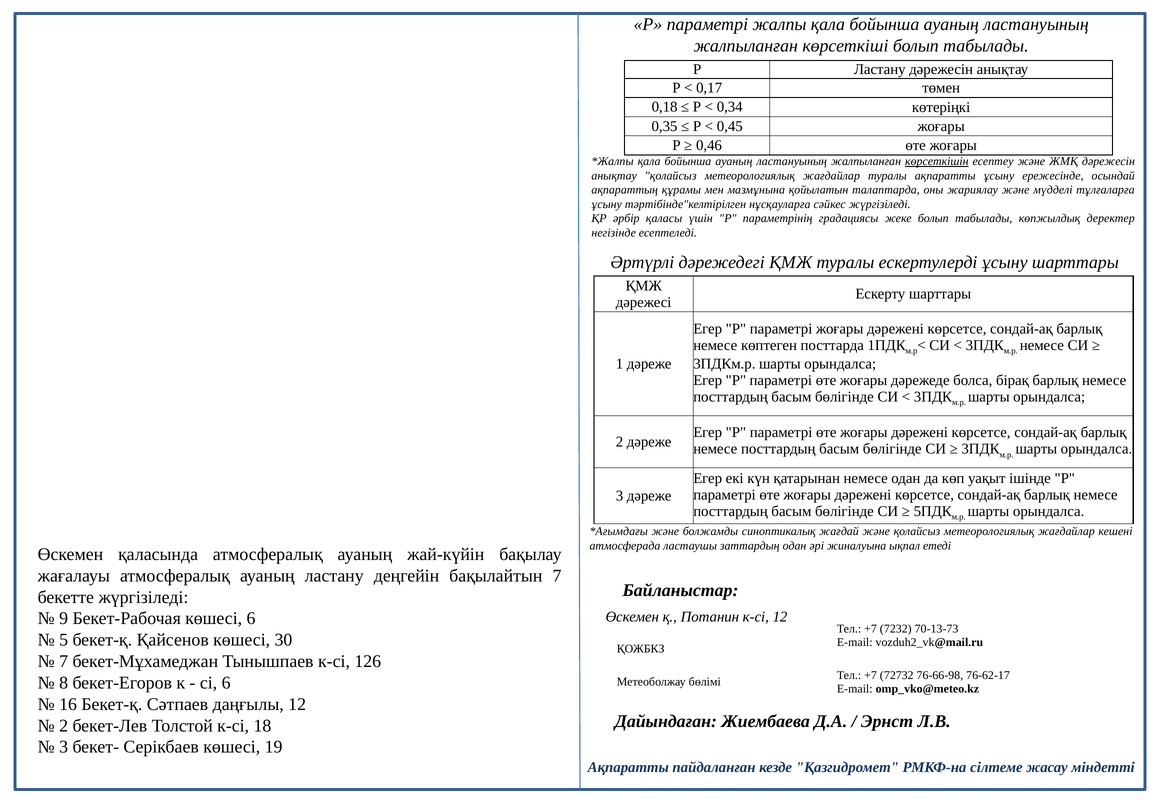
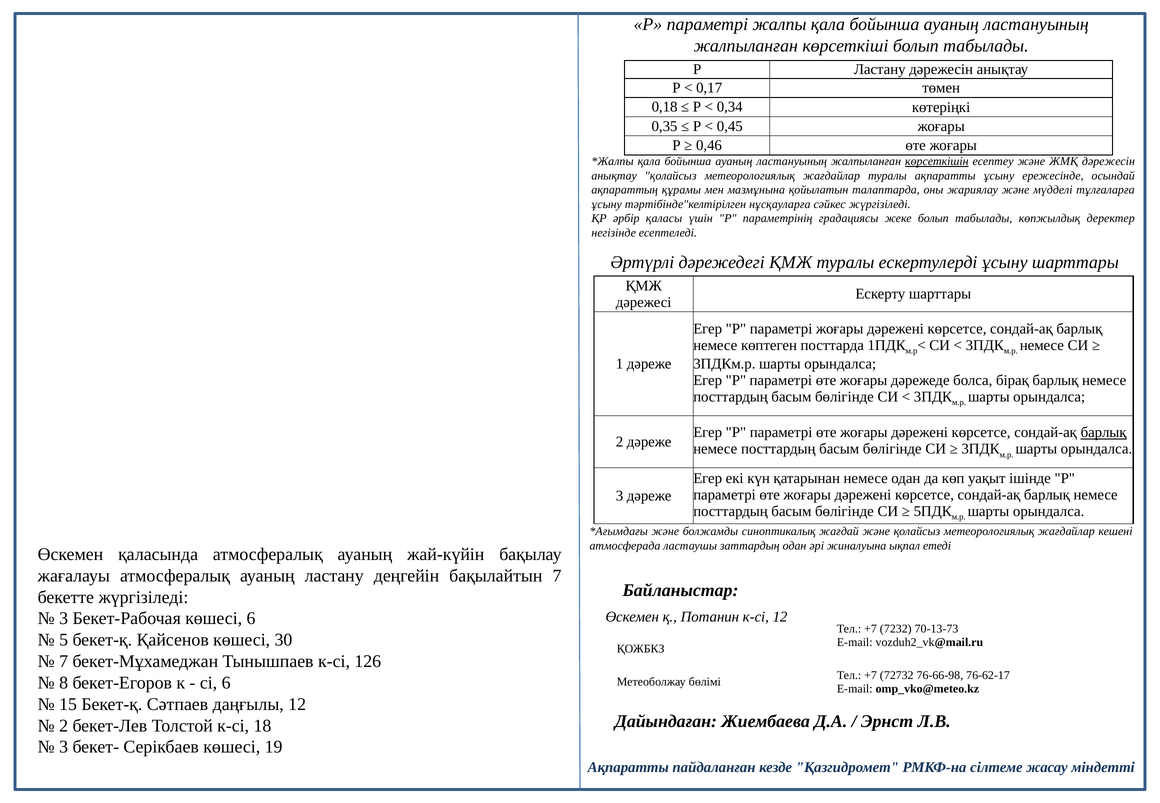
барлық at (1104, 432) underline: none -> present
9 at (64, 619): 9 -> 3
16: 16 -> 15
